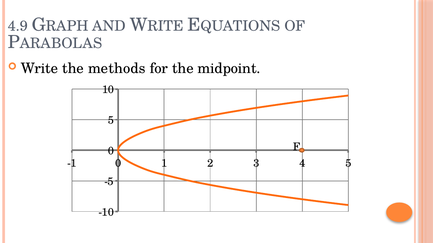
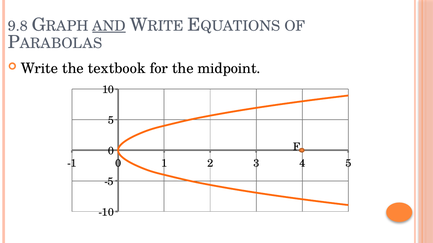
4.9: 4.9 -> 9.8
AND underline: none -> present
methods: methods -> textbook
